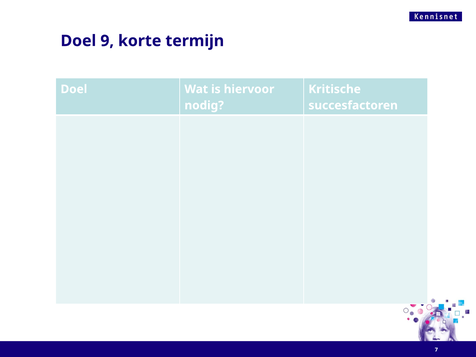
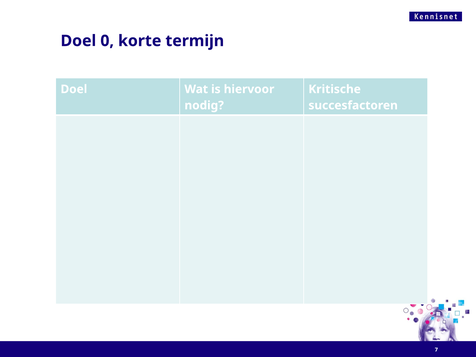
9: 9 -> 0
